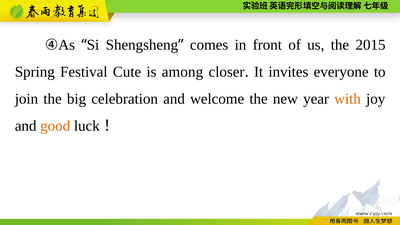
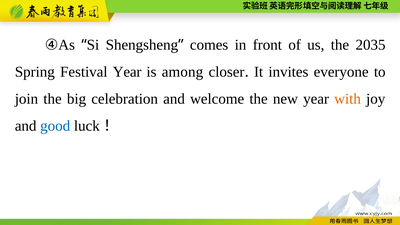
2015: 2015 -> 2035
Festival Cute: Cute -> Year
good colour: orange -> blue
